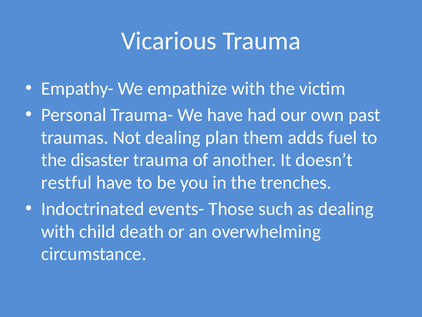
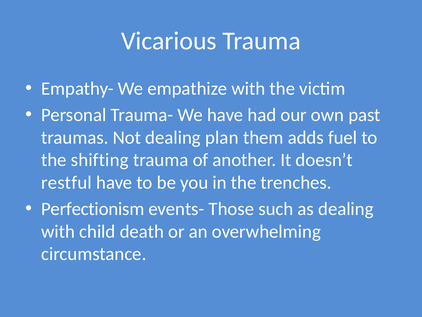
disaster: disaster -> shifting
Indoctrinated: Indoctrinated -> Perfectionism
